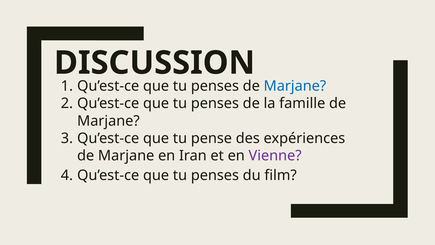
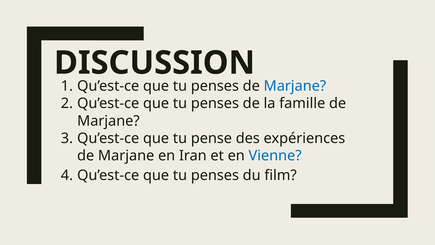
Vienne colour: purple -> blue
